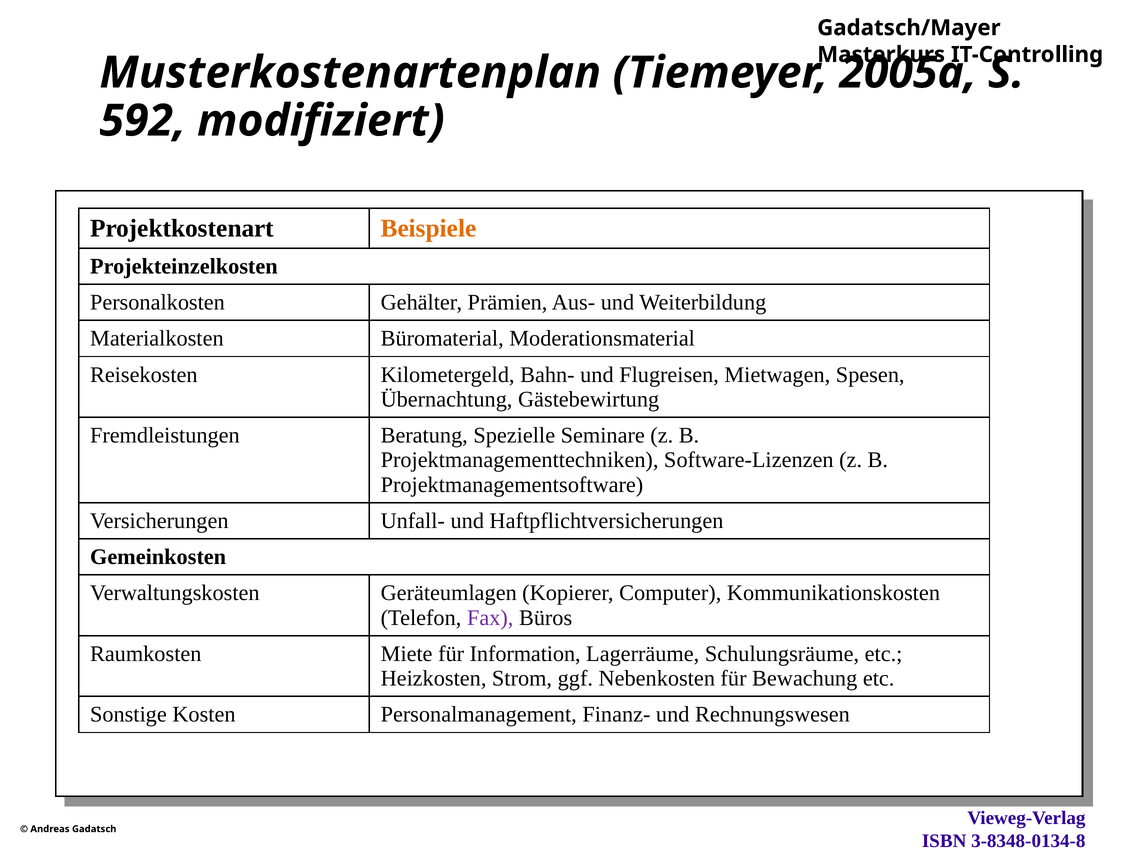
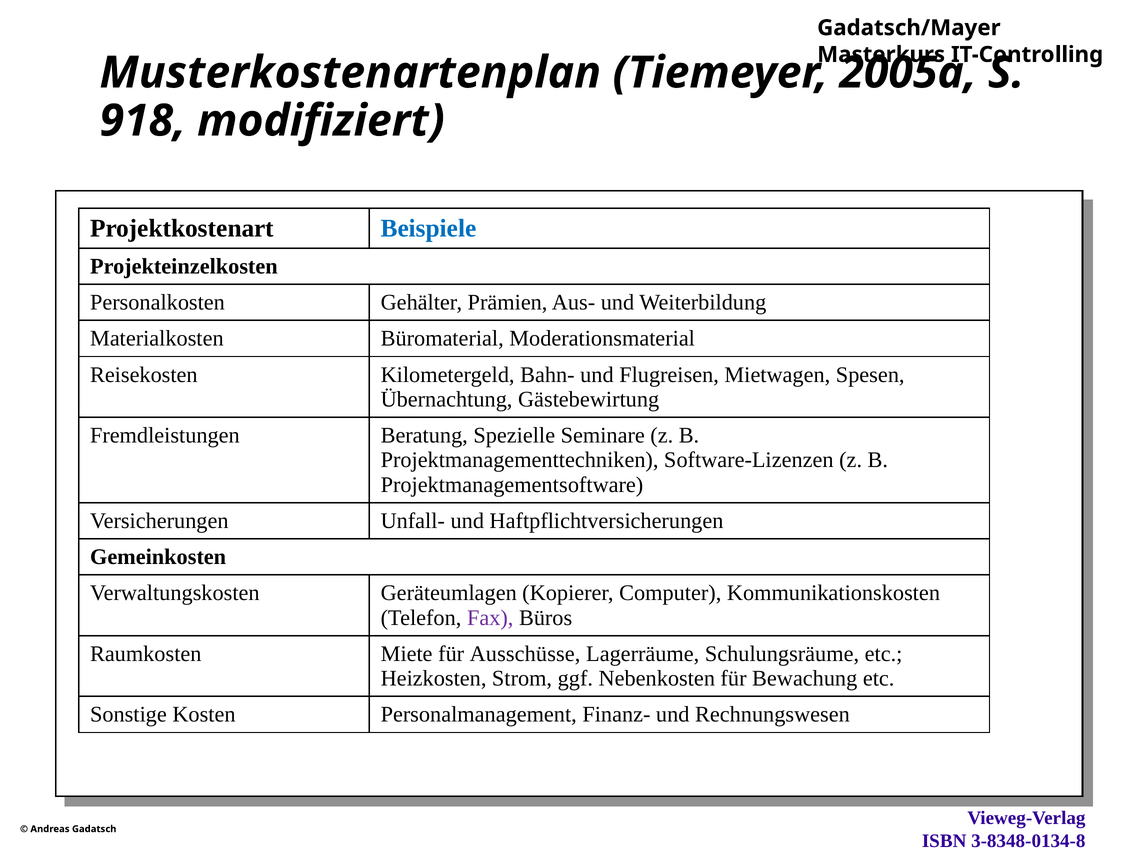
592: 592 -> 918
Beispiele colour: orange -> blue
Information: Information -> Ausschüsse
